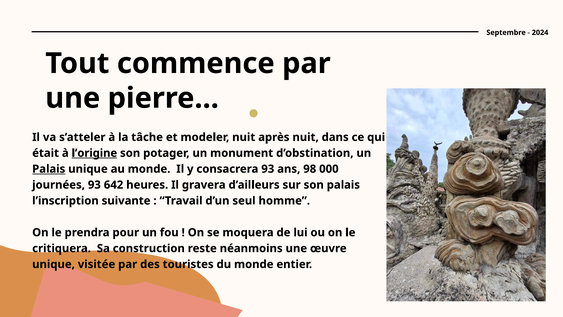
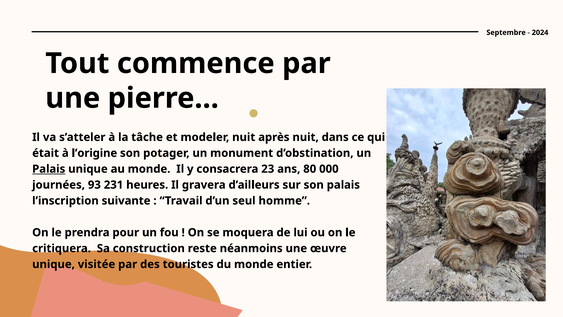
l’origine underline: present -> none
consacrera 93: 93 -> 23
98: 98 -> 80
642: 642 -> 231
